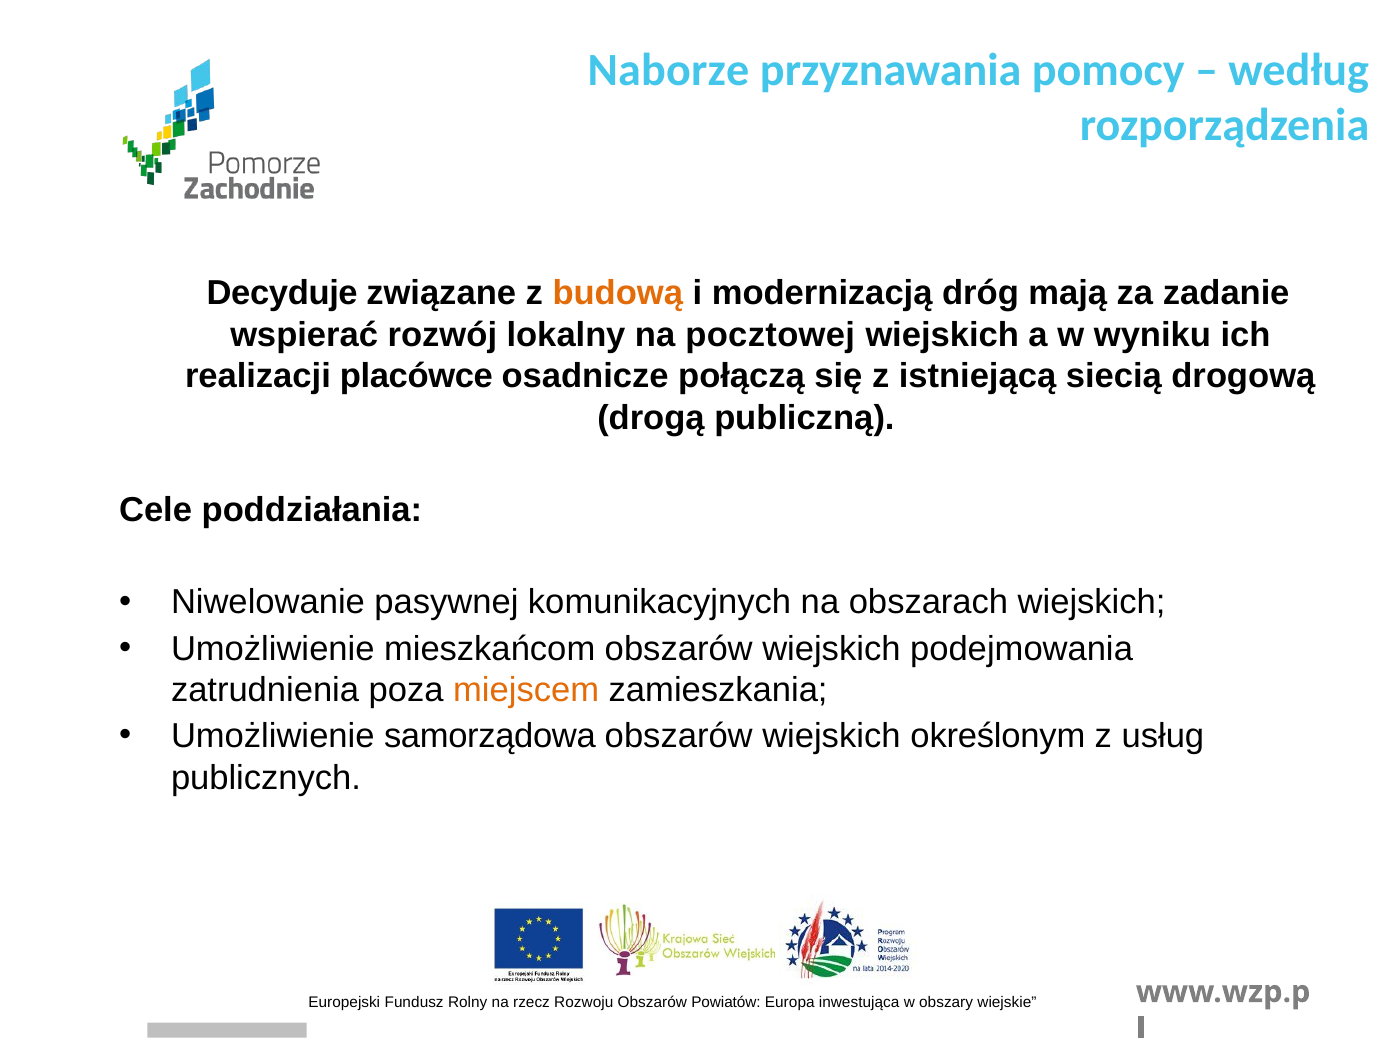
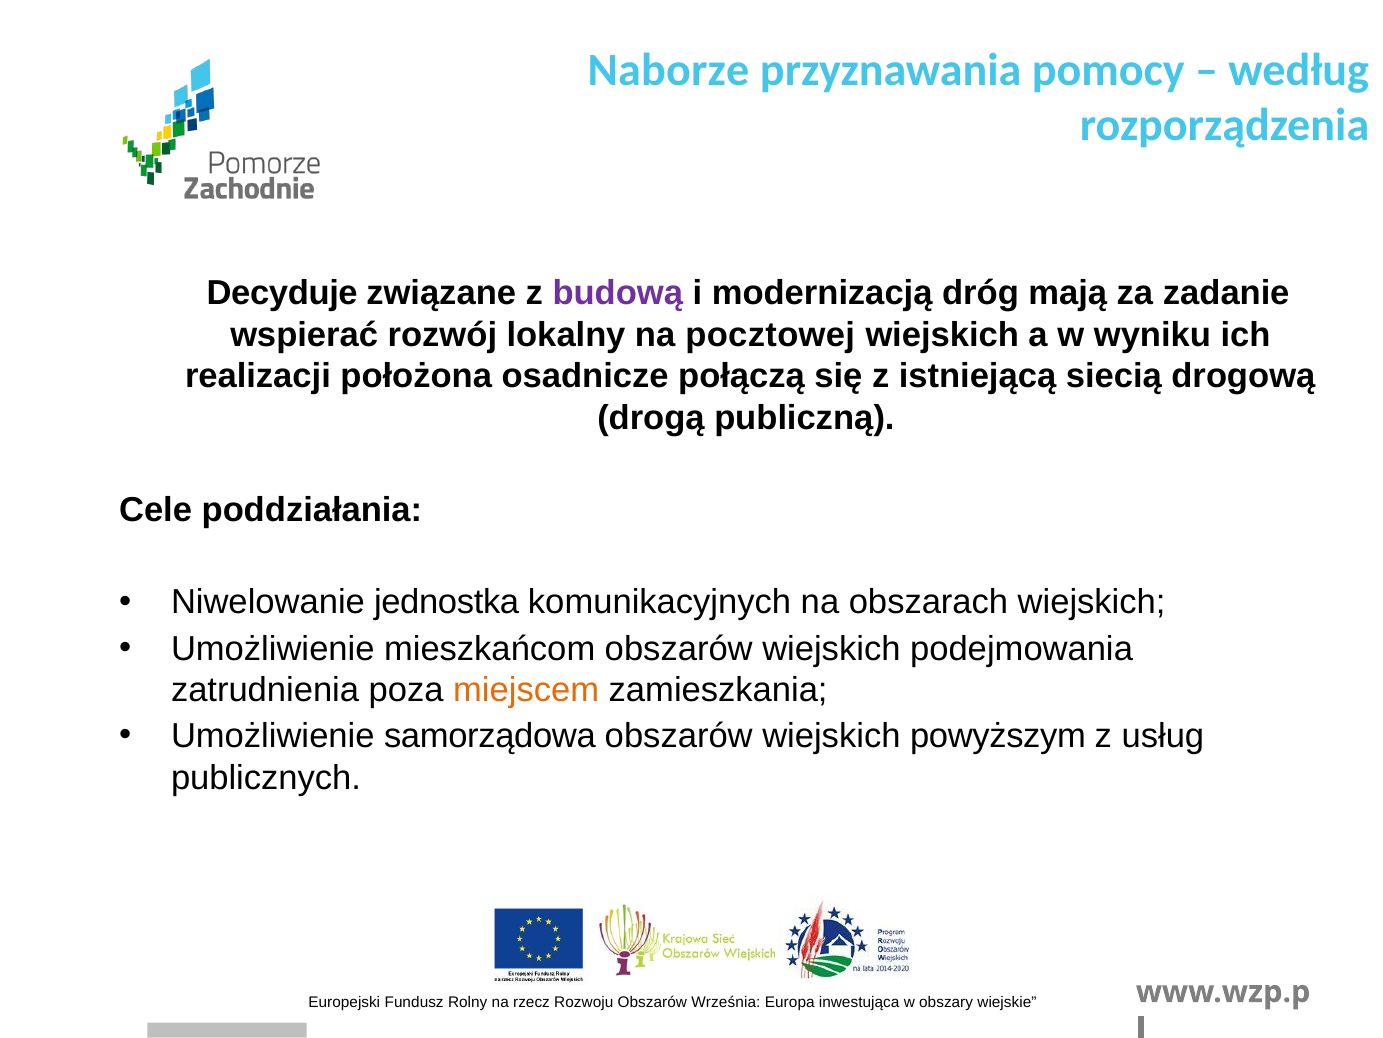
budową colour: orange -> purple
placówce: placówce -> położona
pasywnej: pasywnej -> jednostka
określonym: określonym -> powyższym
Powiatów: Powiatów -> Września
